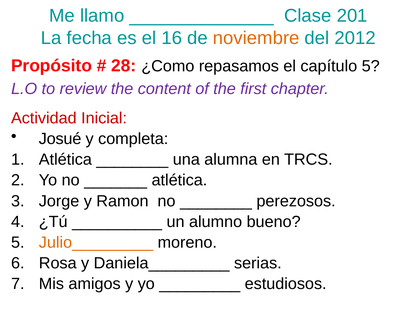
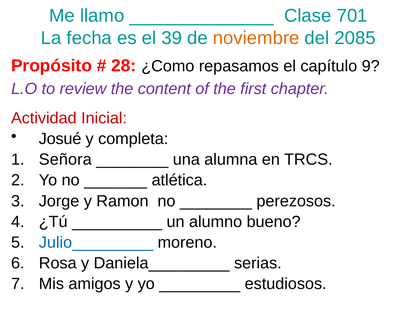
201: 201 -> 701
16: 16 -> 39
2012: 2012 -> 2085
capítulo 5: 5 -> 9
1 Atlética: Atlética -> Señora
Julio_________ colour: orange -> blue
